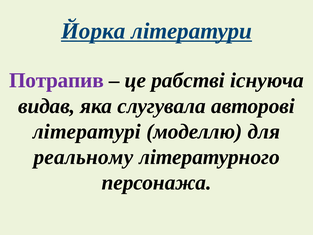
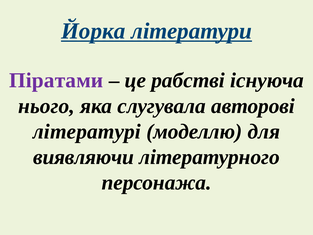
Потрапив: Потрапив -> Піратами
видав: видав -> нього
реальному: реальному -> виявляючи
